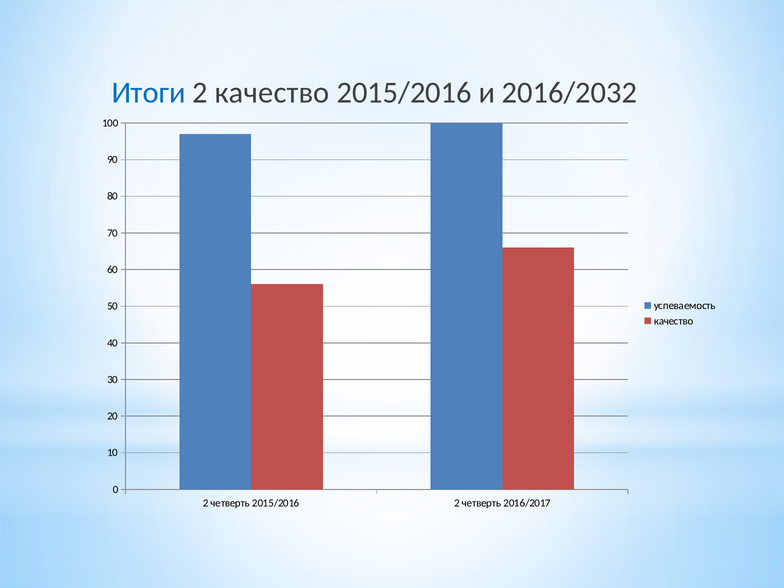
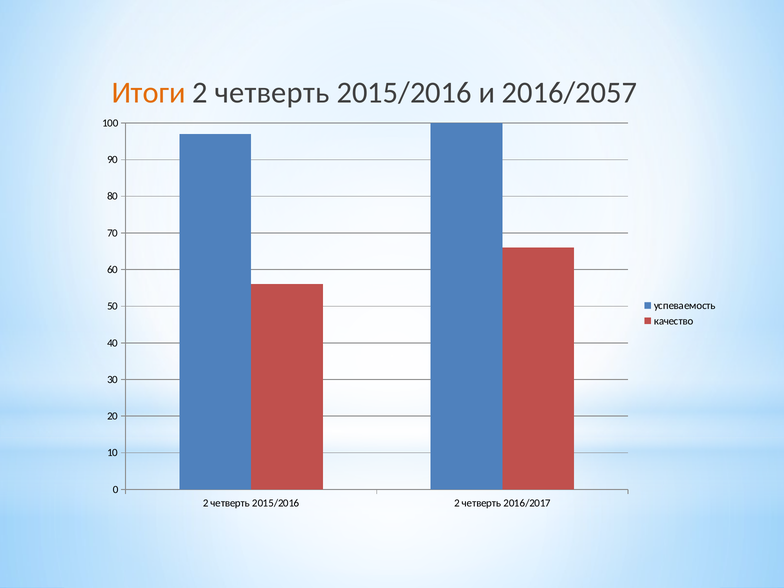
Итоги colour: blue -> orange
качество at (272, 92): качество -> четверть
2016/2032: 2016/2032 -> 2016/2057
